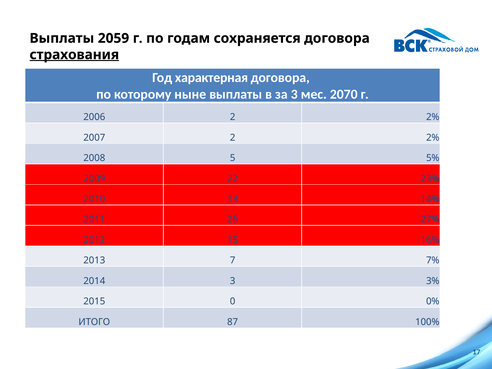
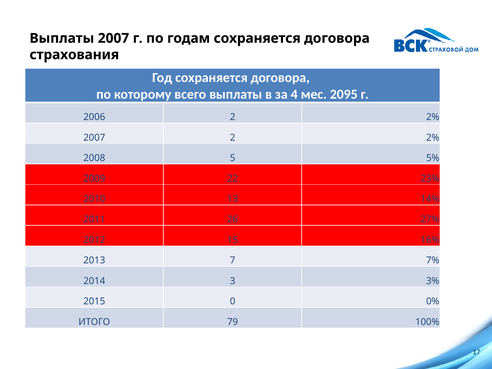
Выплаты 2059: 2059 -> 2007
страхования underline: present -> none
Год характерная: характерная -> сохраняется
ныне: ныне -> всего
за 3: 3 -> 4
2070: 2070 -> 2095
87: 87 -> 79
